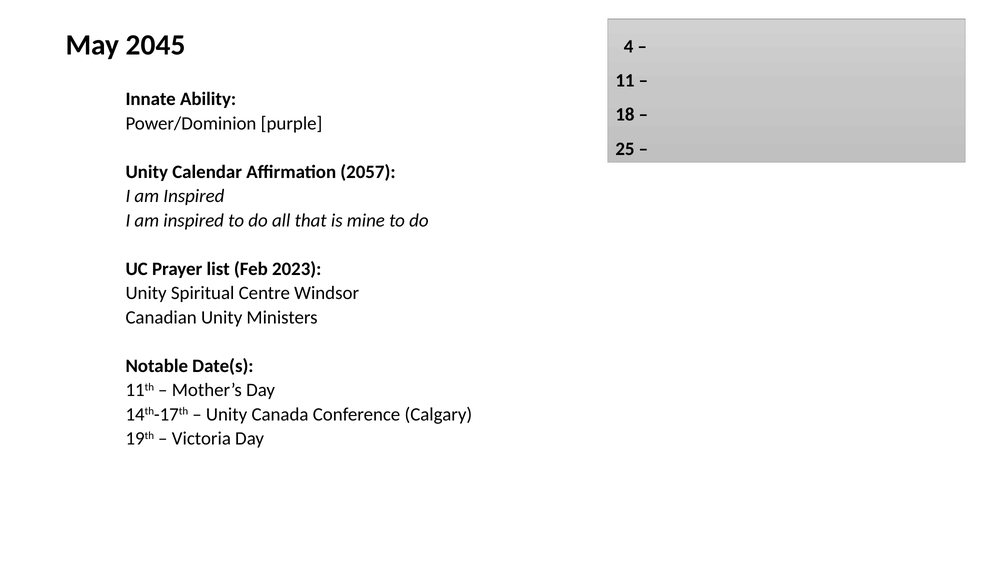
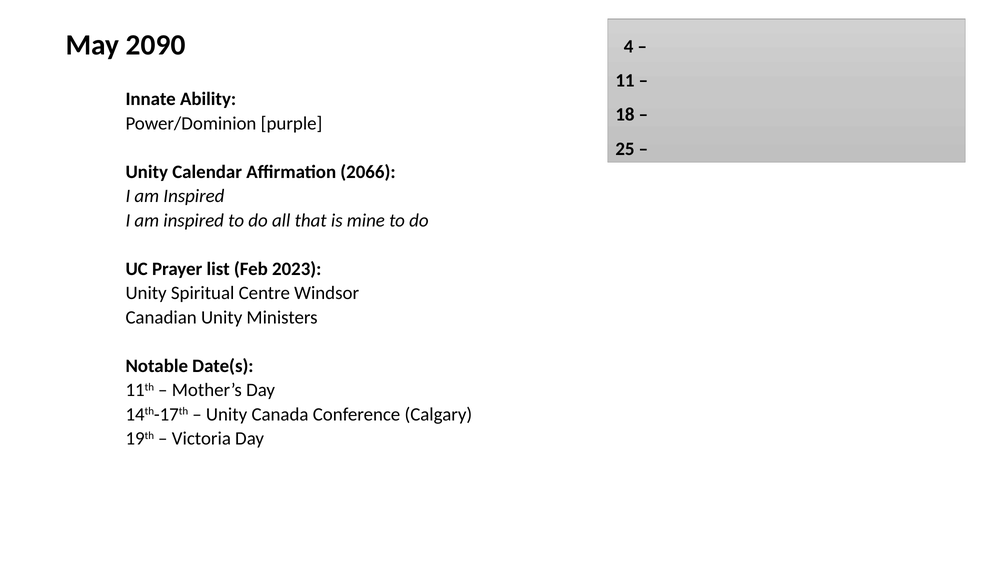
2045: 2045 -> 2090
2057: 2057 -> 2066
